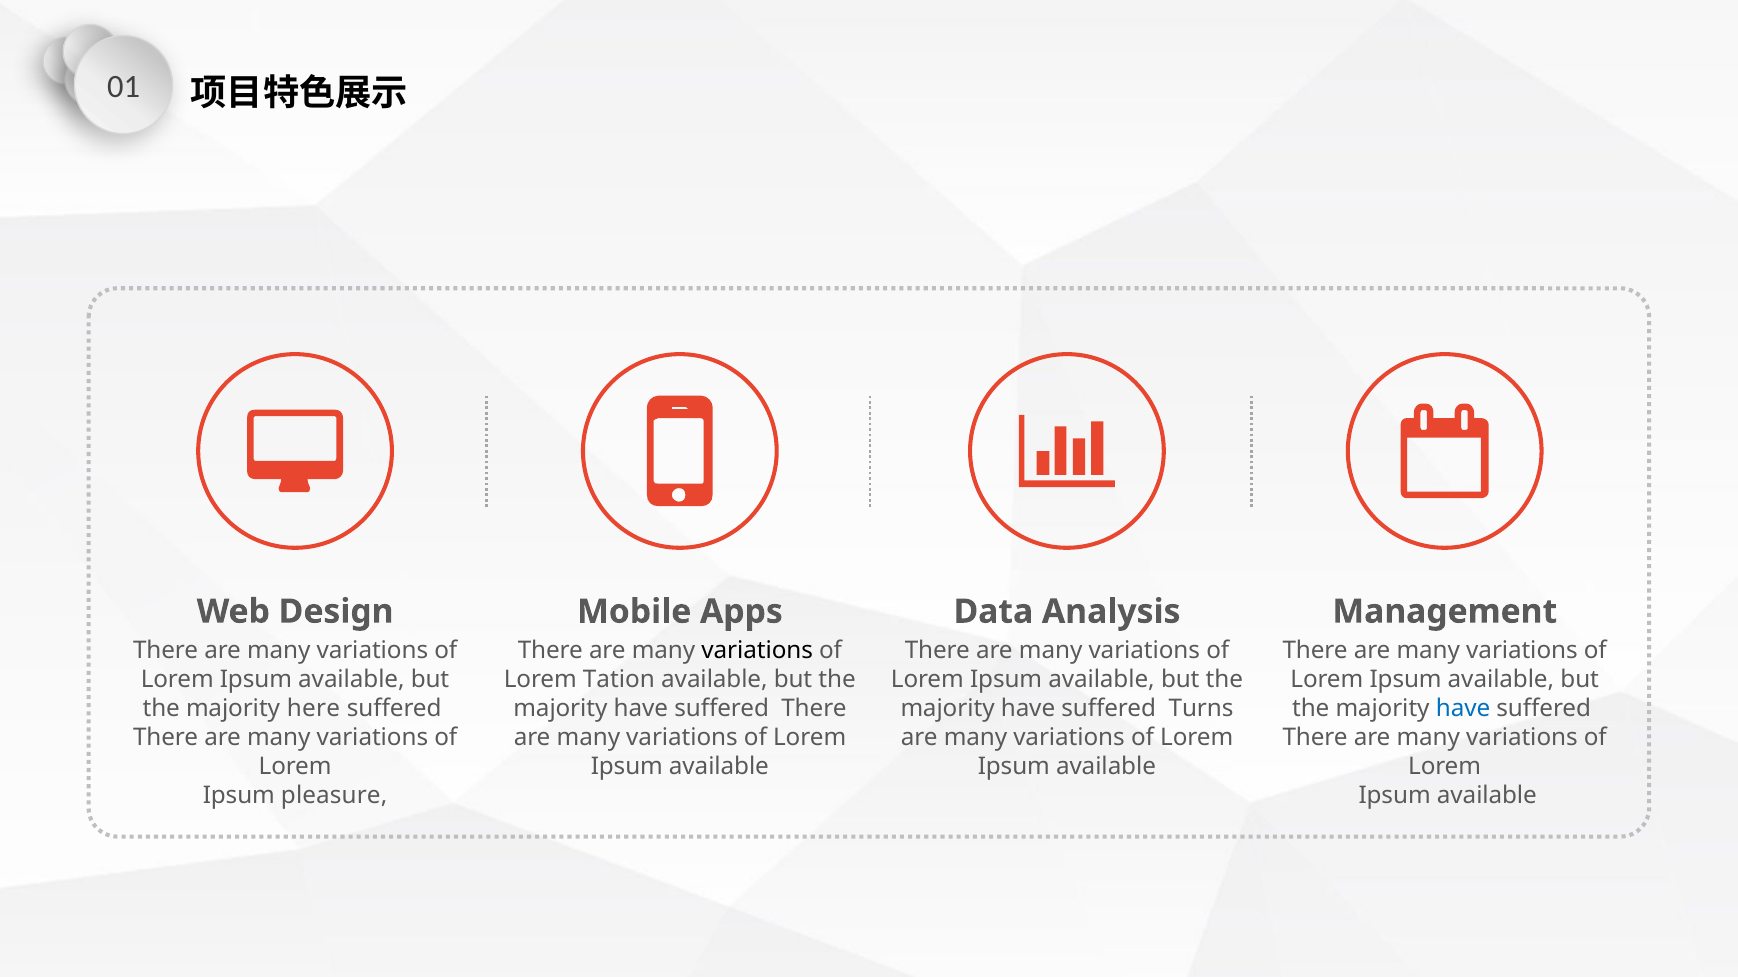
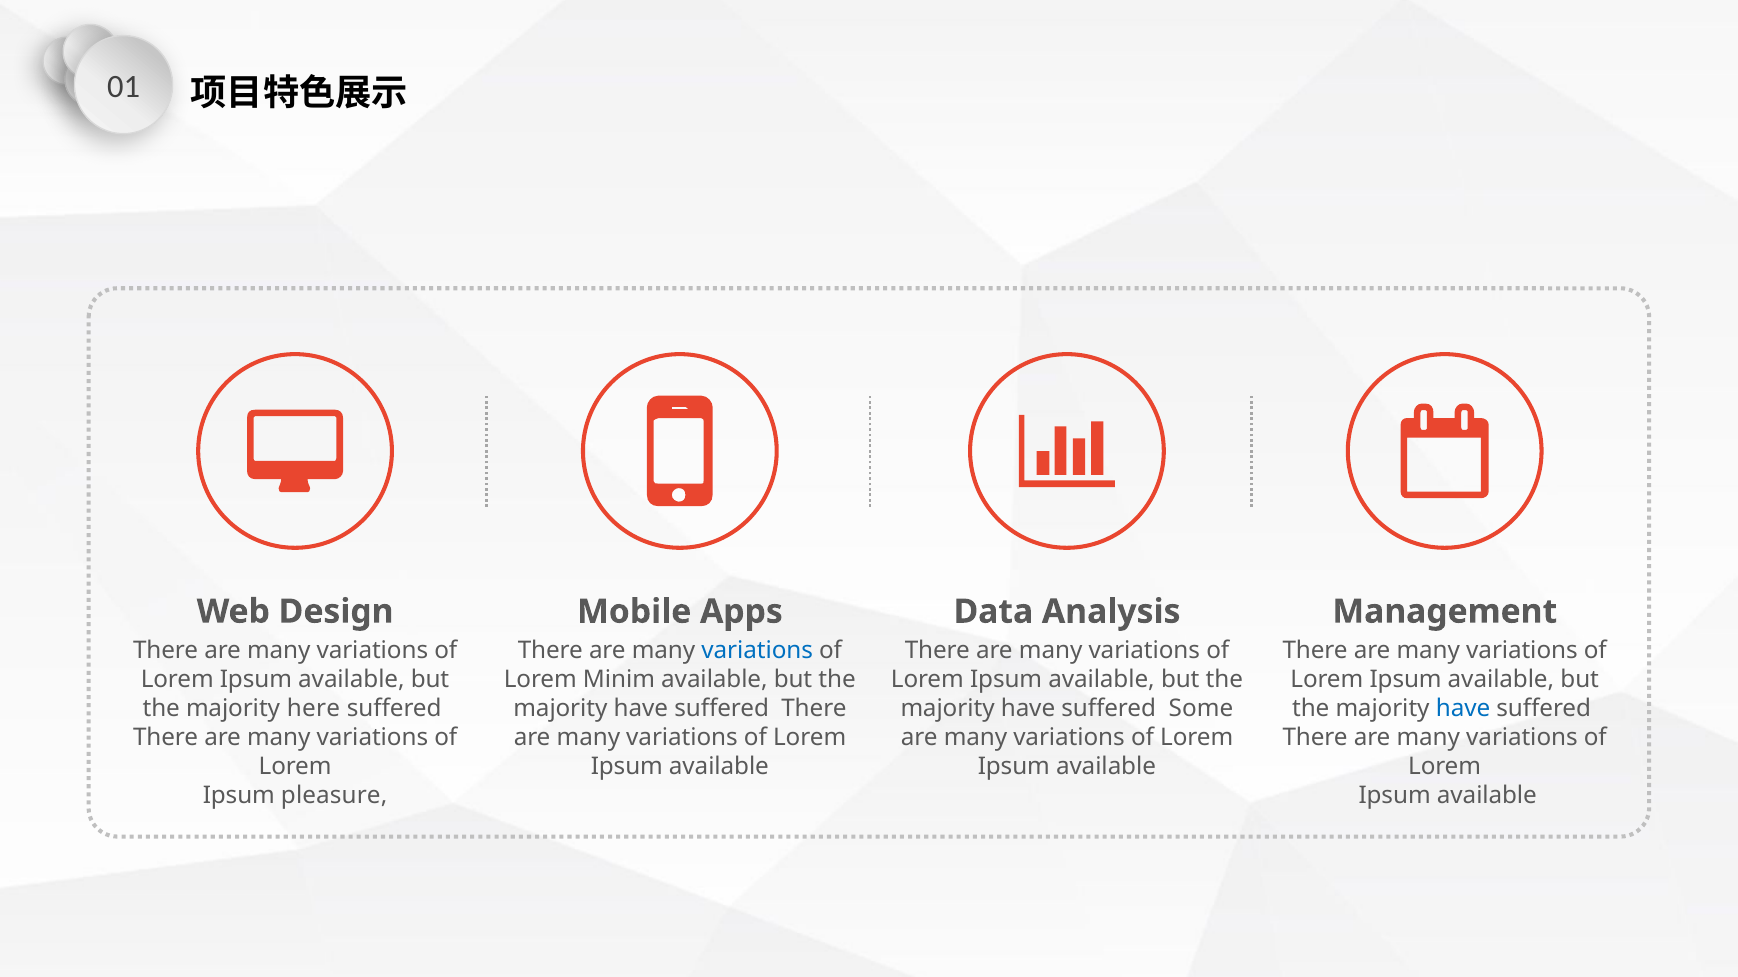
variations at (757, 651) colour: black -> blue
Tation: Tation -> Minim
Turns: Turns -> Some
